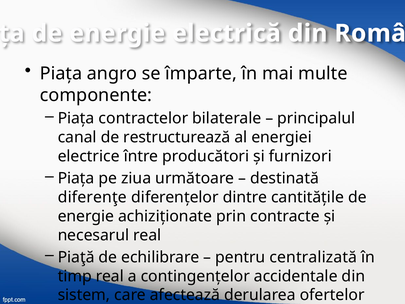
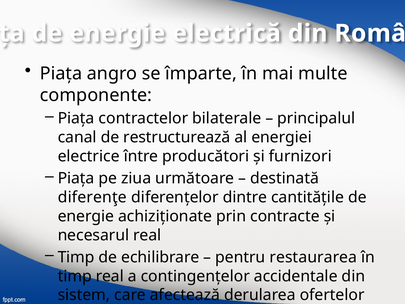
Piaţă at (76, 257): Piaţă -> Timp
centralizată: centralizată -> restaurarea
